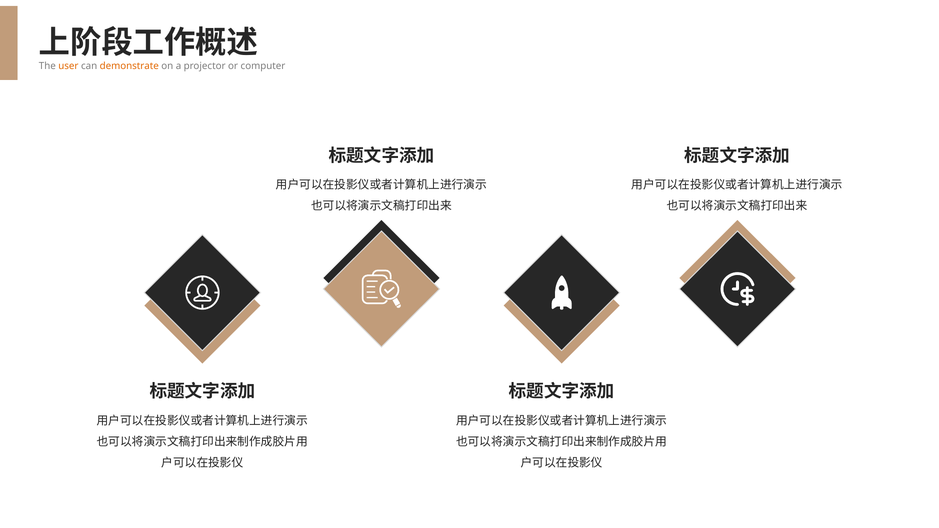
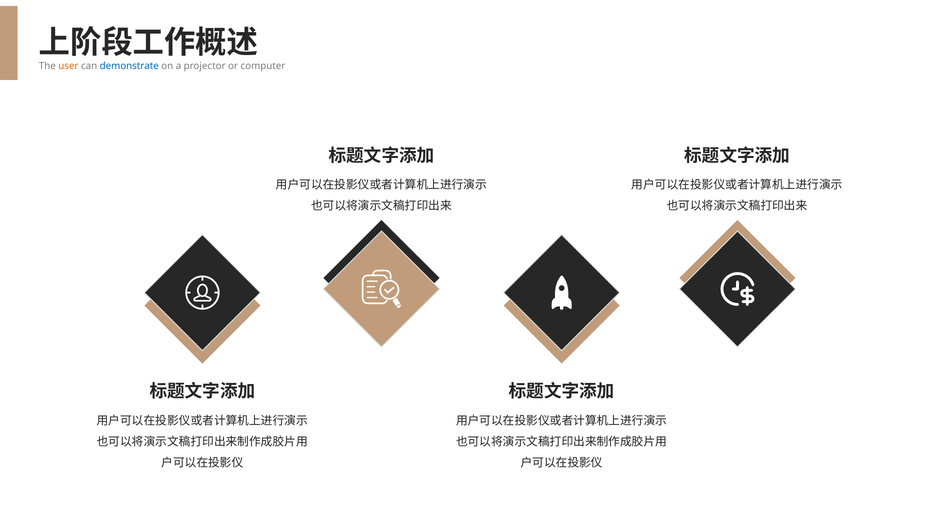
demonstrate colour: orange -> blue
